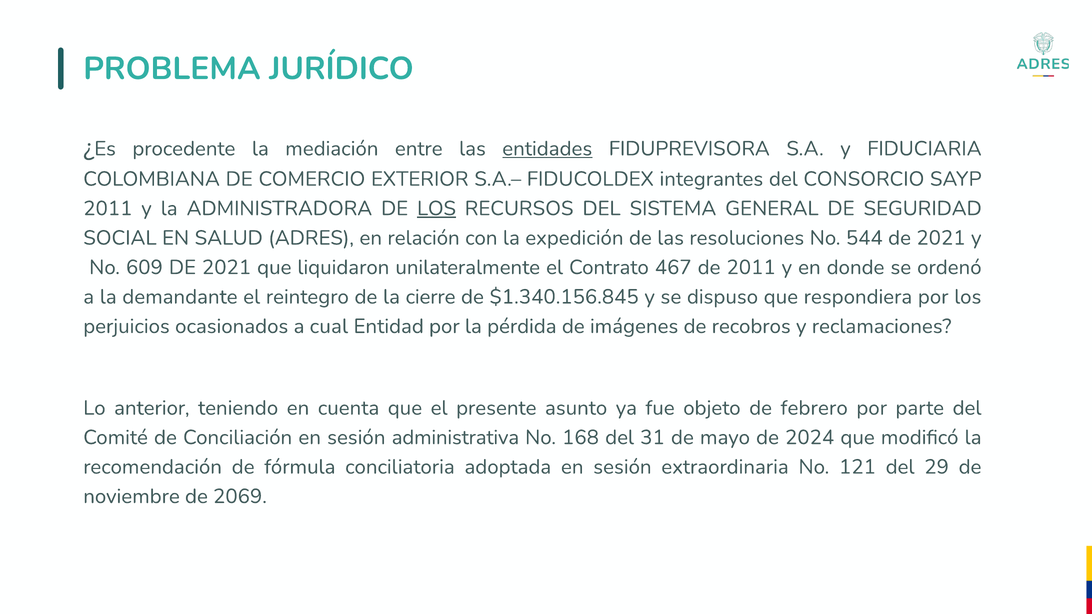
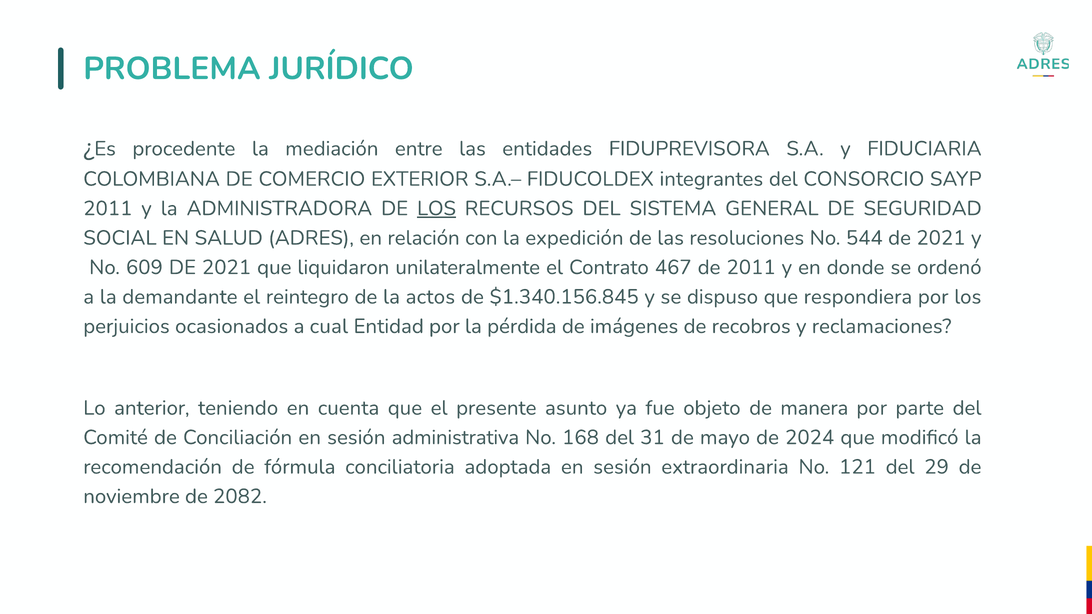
entidades underline: present -> none
cierre: cierre -> actos
febrero: febrero -> manera
2069: 2069 -> 2082
